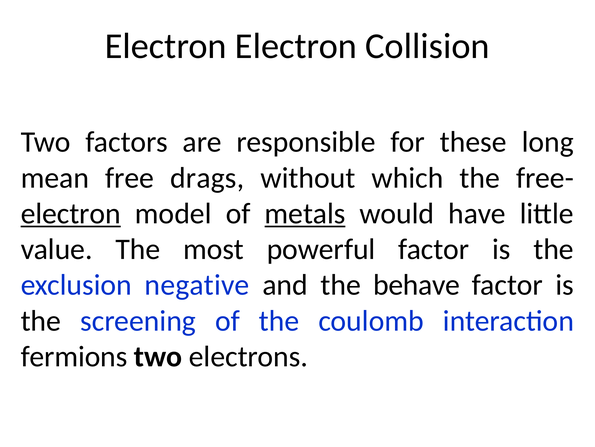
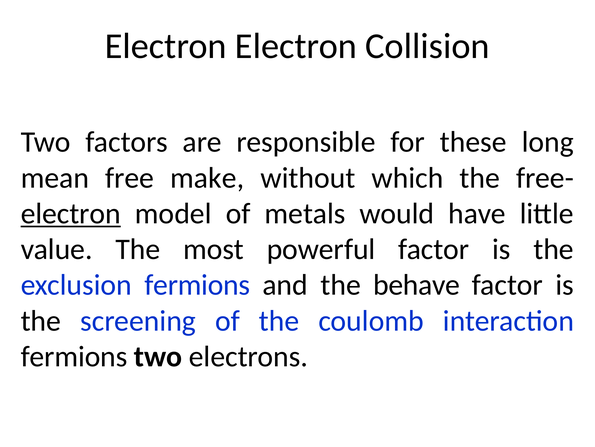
drags: drags -> make
metals underline: present -> none
exclusion negative: negative -> fermions
